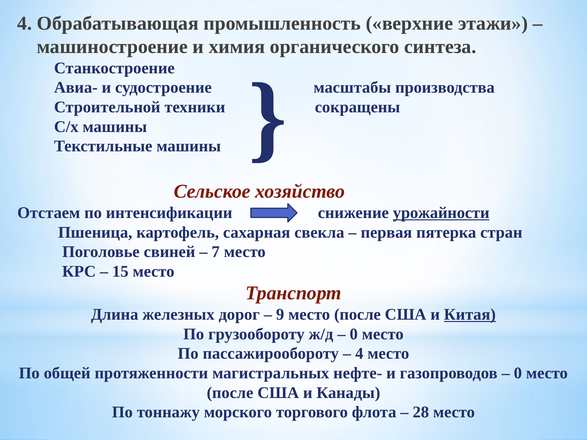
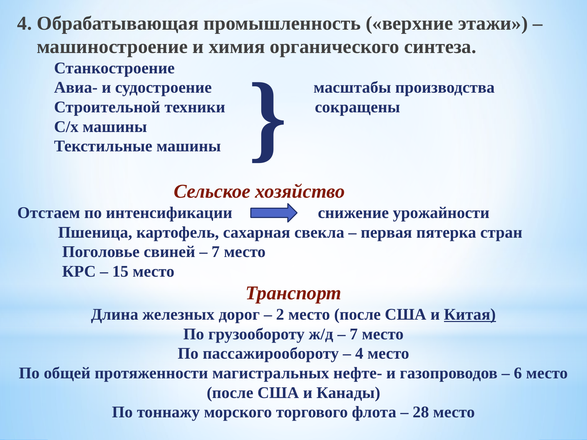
урожайности underline: present -> none
9: 9 -> 2
0 at (354, 334): 0 -> 7
0 at (518, 373): 0 -> 6
